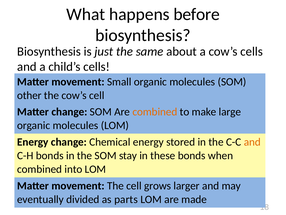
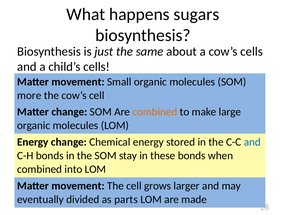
before: before -> sugars
other: other -> more
and at (252, 142) colour: orange -> blue
